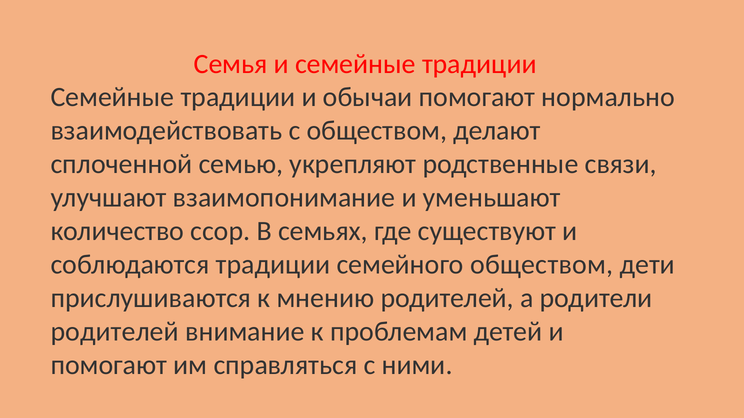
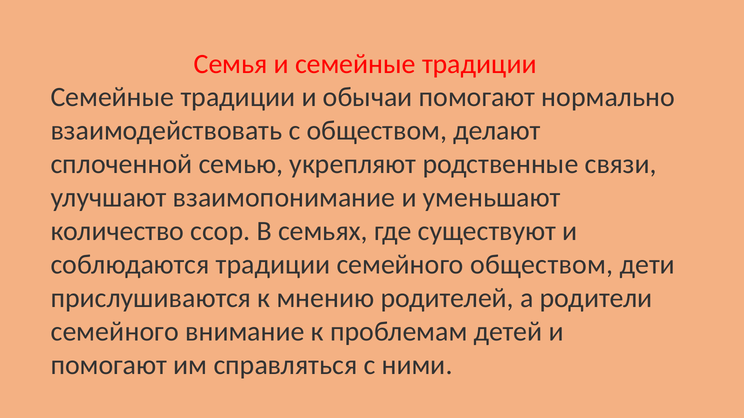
родителей at (115, 332): родителей -> семейного
